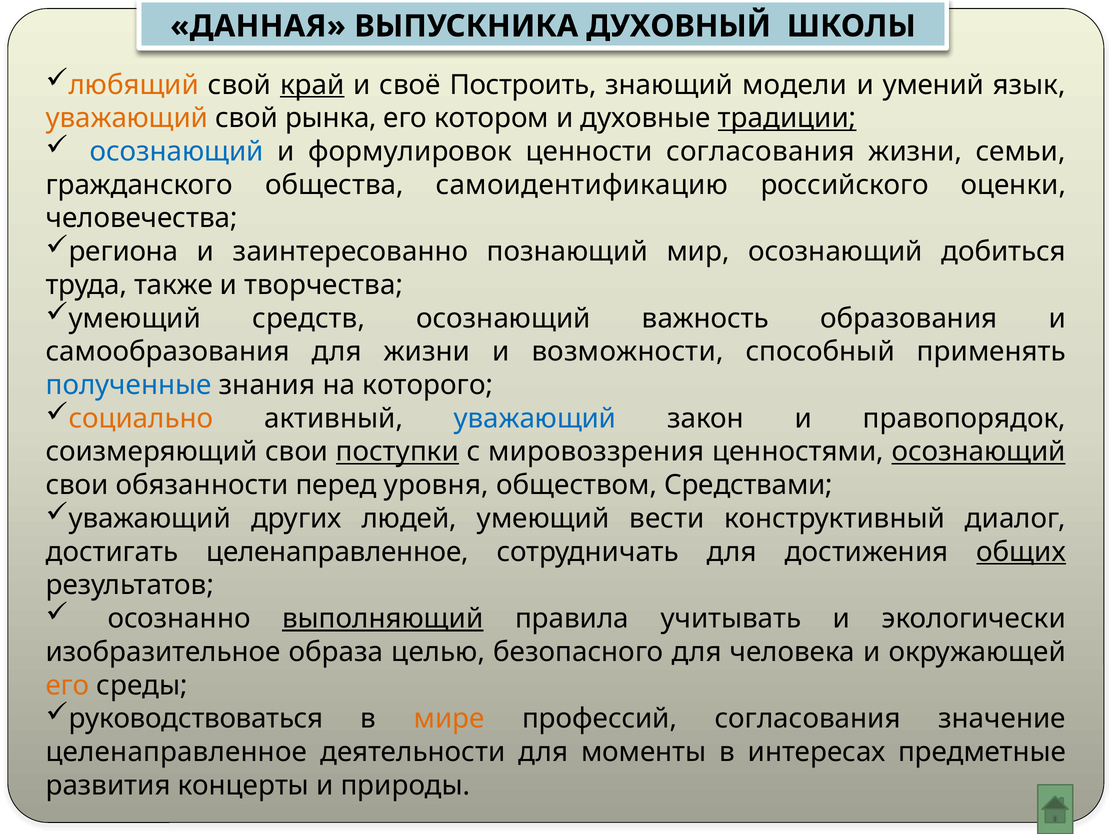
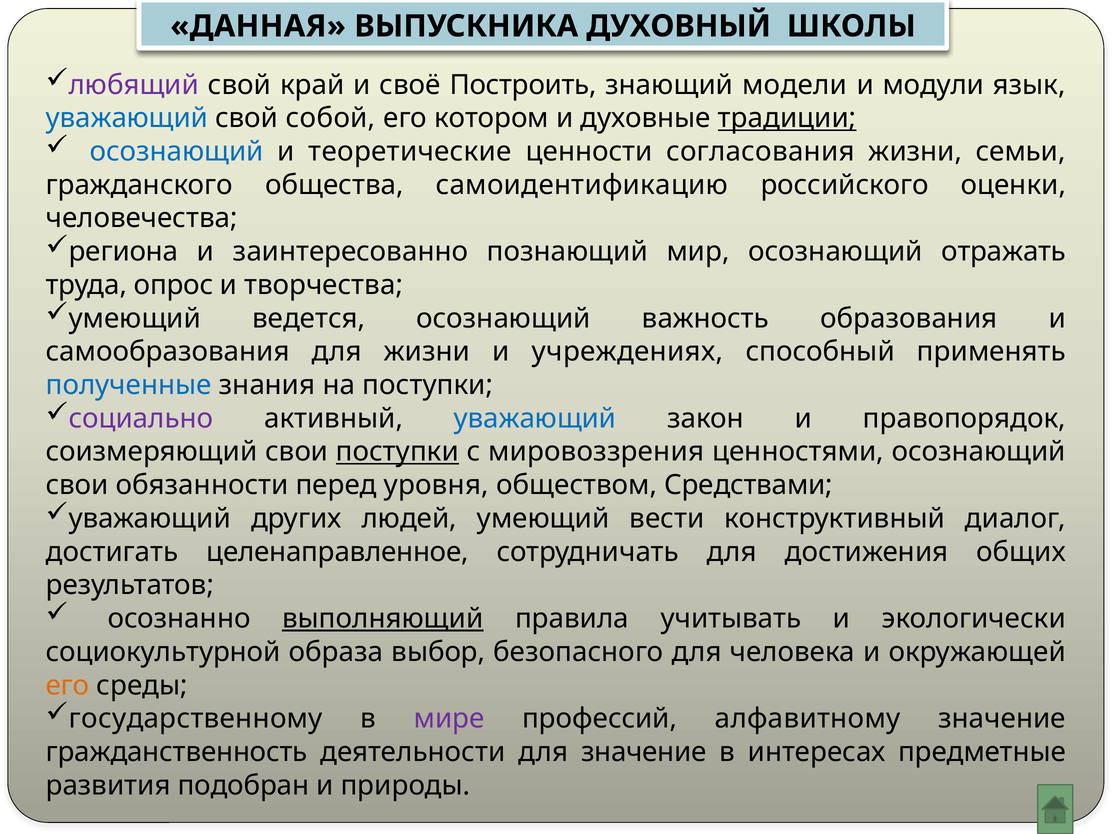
любящий colour: orange -> purple
край underline: present -> none
умений: умений -> модули
уважающий at (127, 118) colour: orange -> blue
рынка: рынка -> собой
формулировок: формулировок -> теоретические
добиться: добиться -> отражать
также: также -> опрос
средств: средств -> ведется
возможности: возможности -> учреждениях
на которого: которого -> поступки
социально colour: orange -> purple
осознающий at (979, 452) underline: present -> none
общих underline: present -> none
изобразительное: изобразительное -> социокультурной
целью: целью -> выбор
руководствоваться: руководствоваться -> государственному
мире colour: orange -> purple
профессий согласования: согласования -> алфавитному
целенаправленное at (176, 752): целенаправленное -> гражданственность
для моменты: моменты -> значение
концерты: концерты -> подобран
